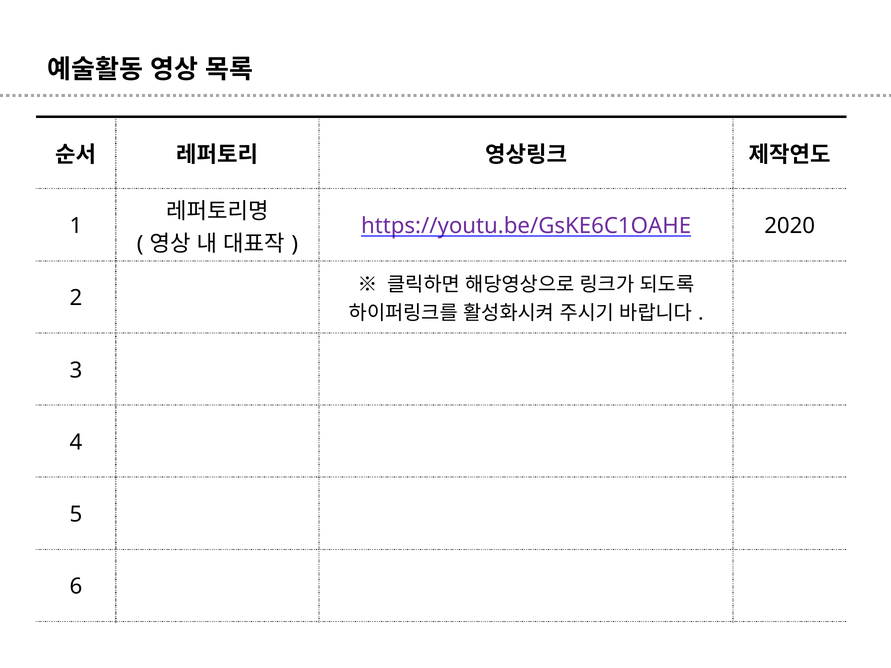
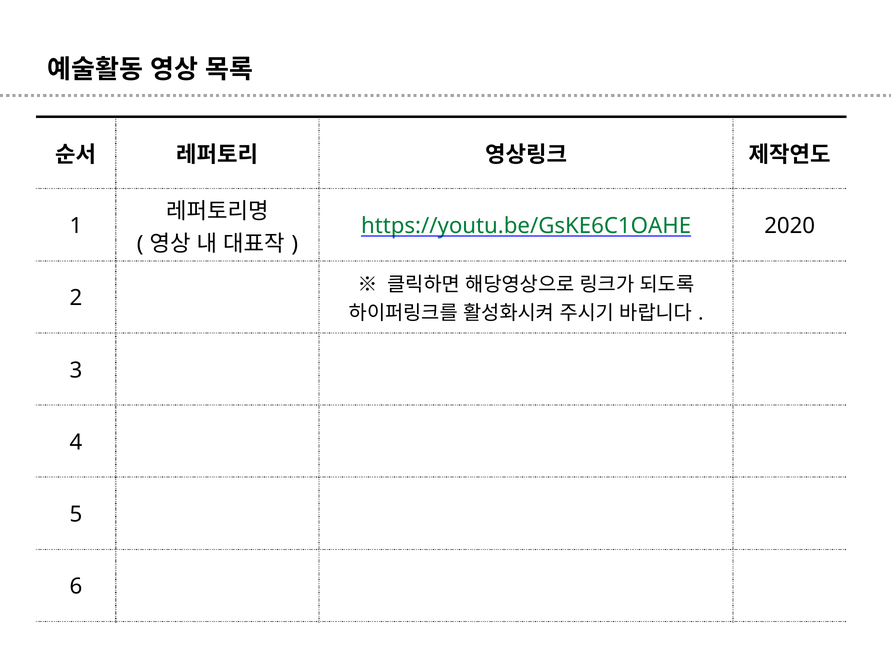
https://youtu.be/GsKE6C1OAHE colour: purple -> green
